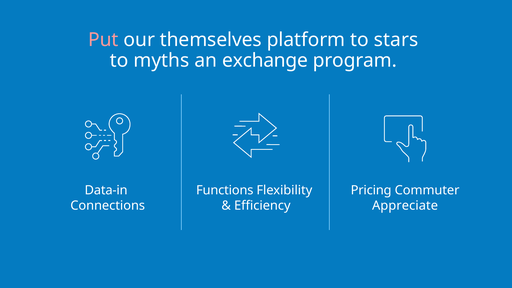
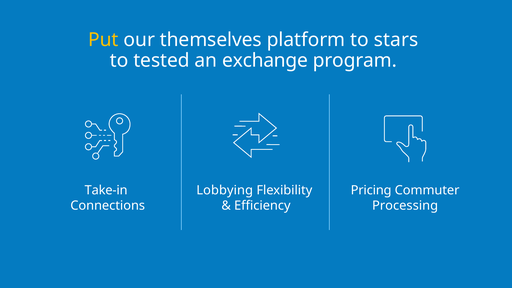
Put colour: pink -> yellow
myths: myths -> tested
Data-in: Data-in -> Take-in
Functions: Functions -> Lobbying
Appreciate: Appreciate -> Processing
